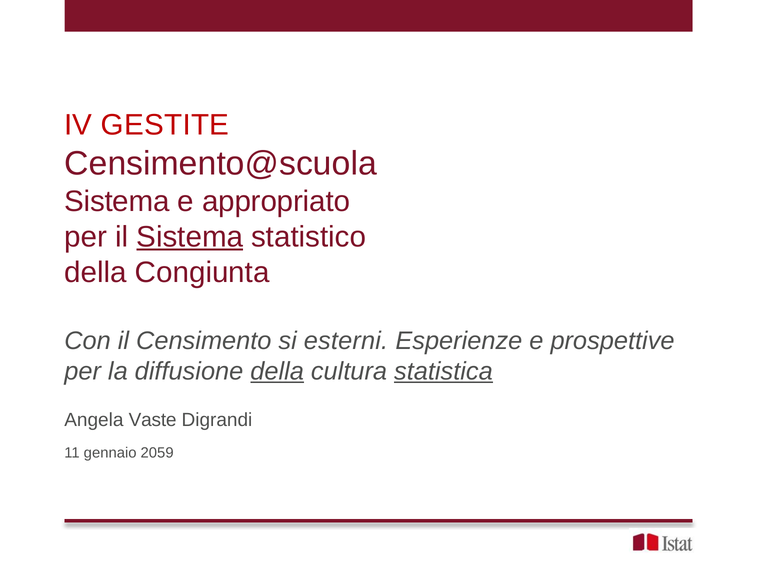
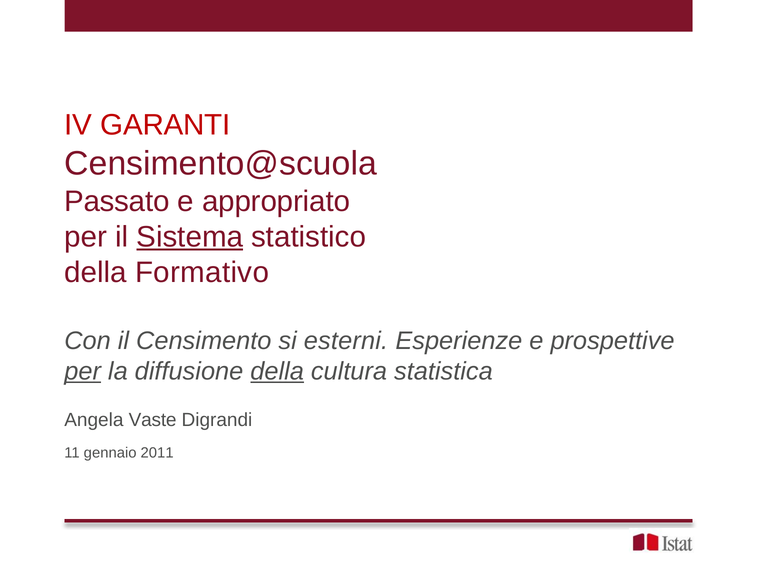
GESTITE: GESTITE -> GARANTI
Sistema at (117, 201): Sistema -> Passato
Congiunta: Congiunta -> Formativo
per at (83, 371) underline: none -> present
statistica underline: present -> none
2059: 2059 -> 2011
